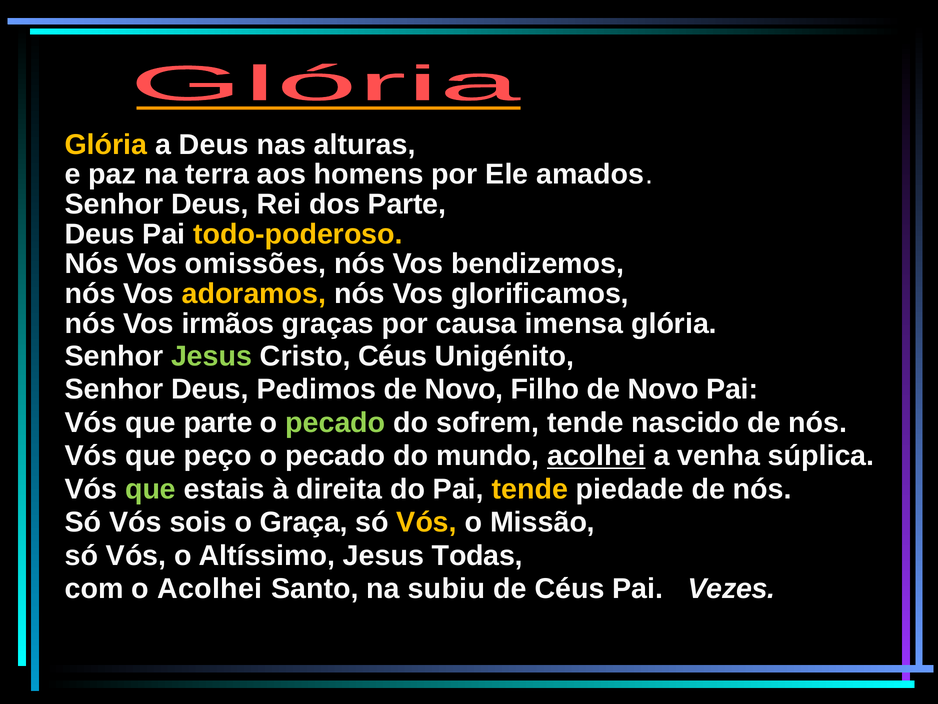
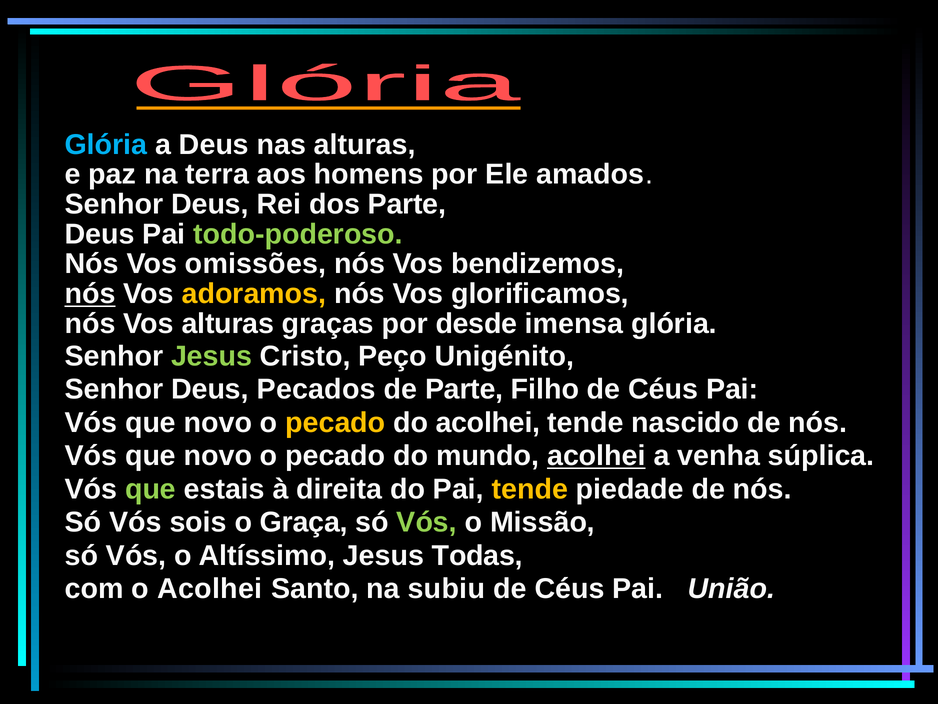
Glória at (106, 145) colour: yellow -> light blue
todo-poderoso colour: yellow -> light green
nós at (90, 294) underline: none -> present
Vos irmãos: irmãos -> alturas
causa: causa -> desde
Cristo Céus: Céus -> Peço
Pedimos: Pedimos -> Pecados
Novo at (464, 389): Novo -> Parte
Filho de Novo: Novo -> Céus
parte at (218, 422): parte -> novo
pecado at (335, 422) colour: light green -> yellow
do sofrem: sofrem -> acolhei
peço at (218, 456): peço -> novo
Vós at (427, 522) colour: yellow -> light green
Vezes: Vezes -> União
